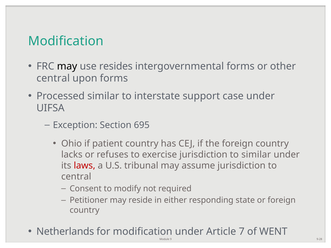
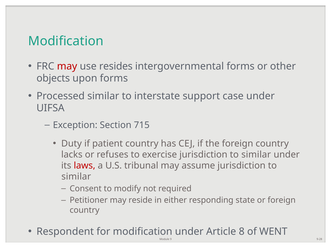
may at (67, 66) colour: black -> red
central at (53, 78): central -> objects
695: 695 -> 715
Ohio: Ohio -> Duty
central at (76, 177): central -> similar
Netherlands: Netherlands -> Respondent
7: 7 -> 8
